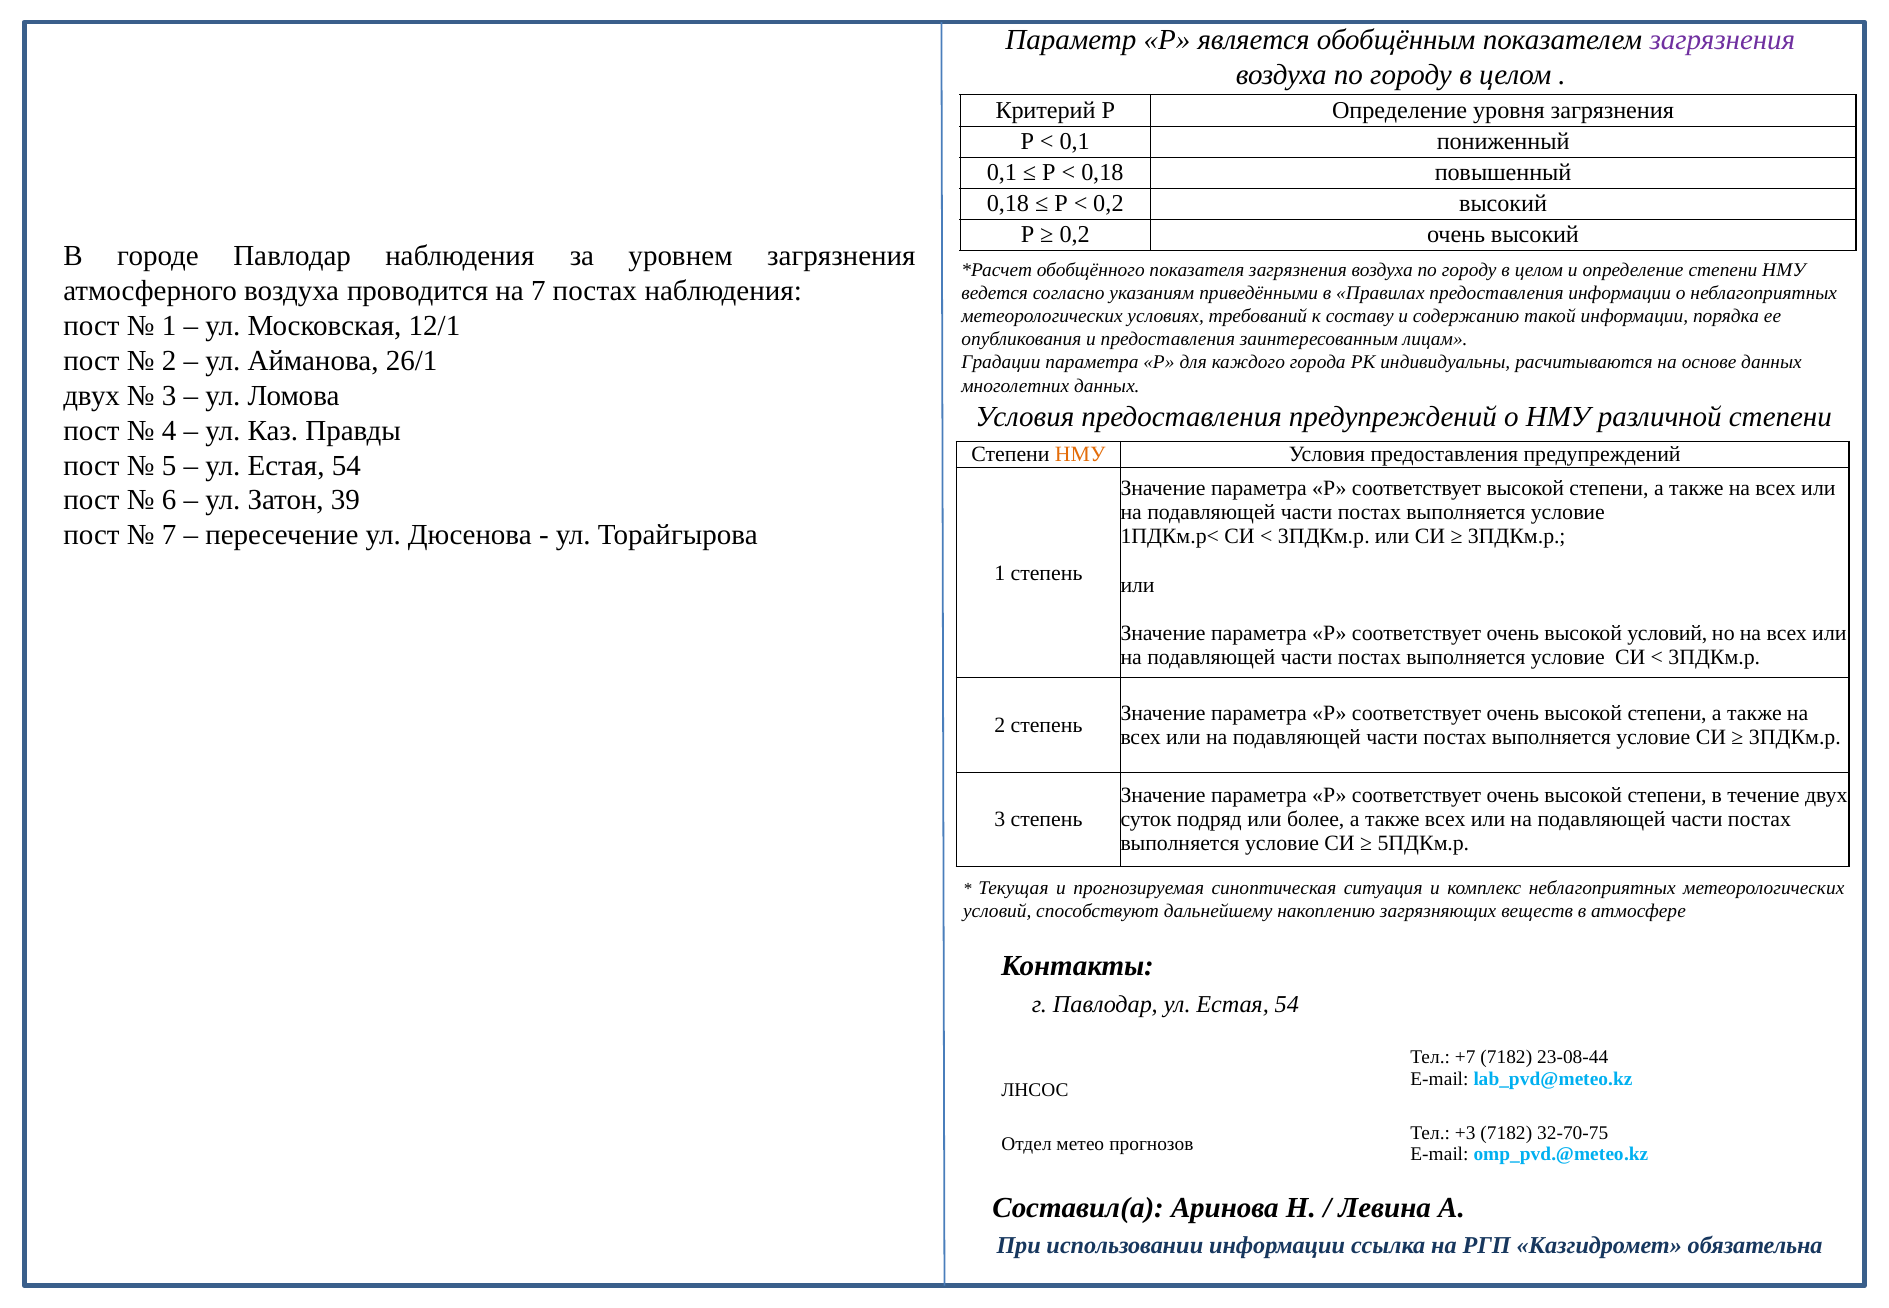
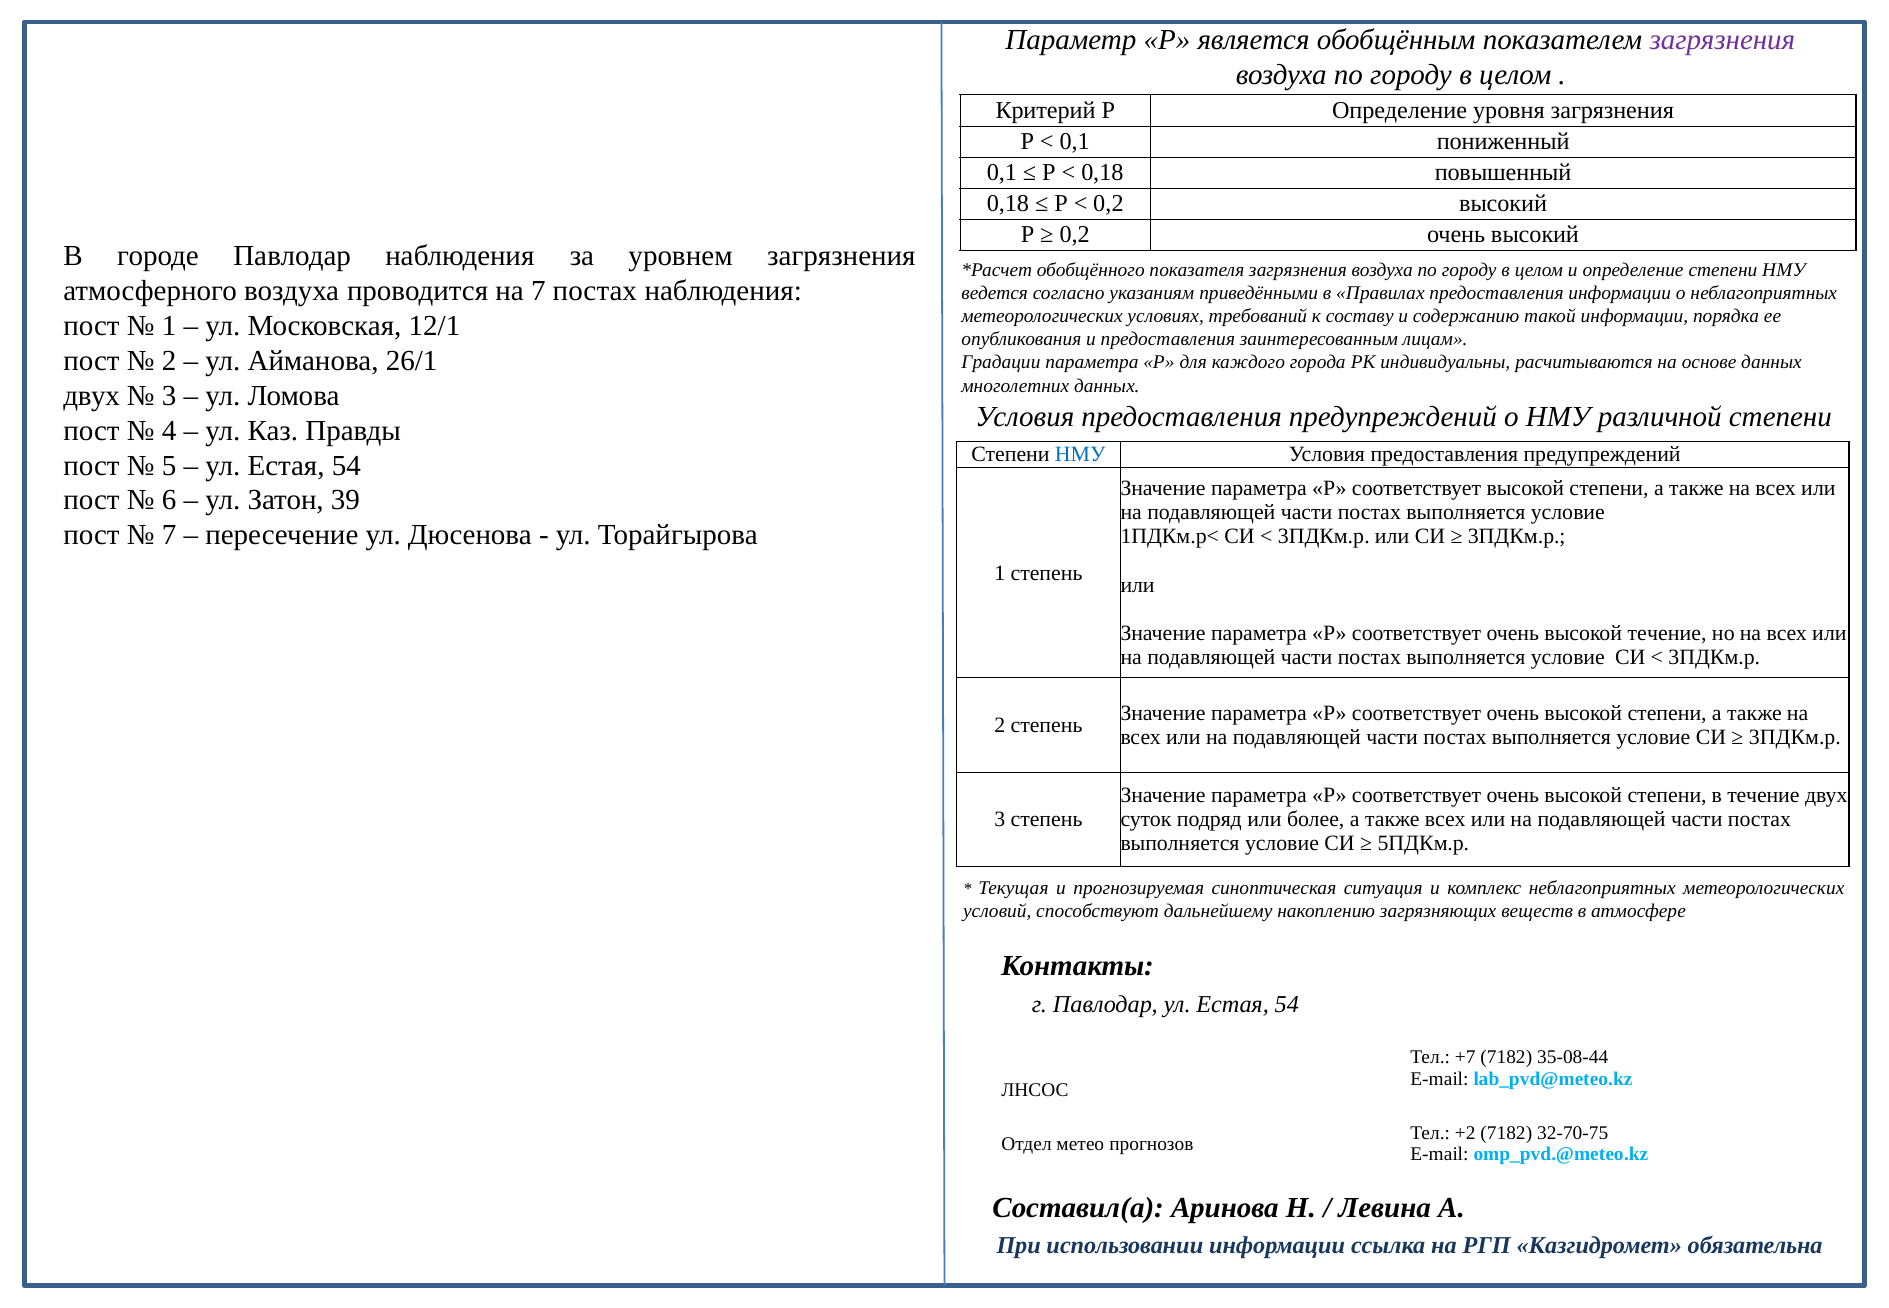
НМУ at (1080, 455) colour: orange -> blue
высокой условий: условий -> течение
23-08-44: 23-08-44 -> 35-08-44
+3: +3 -> +2
